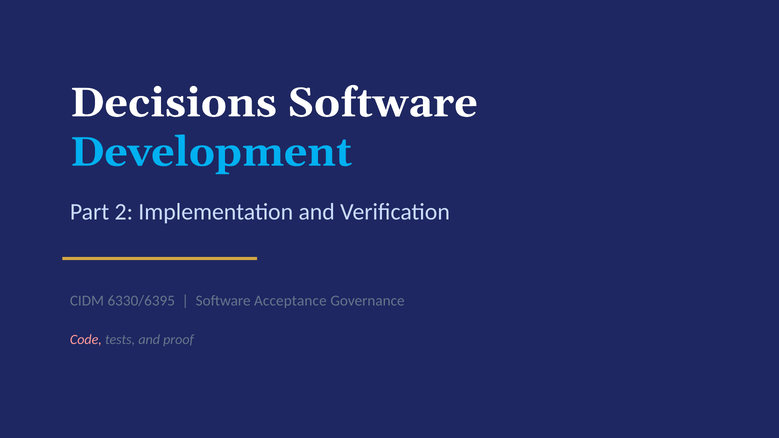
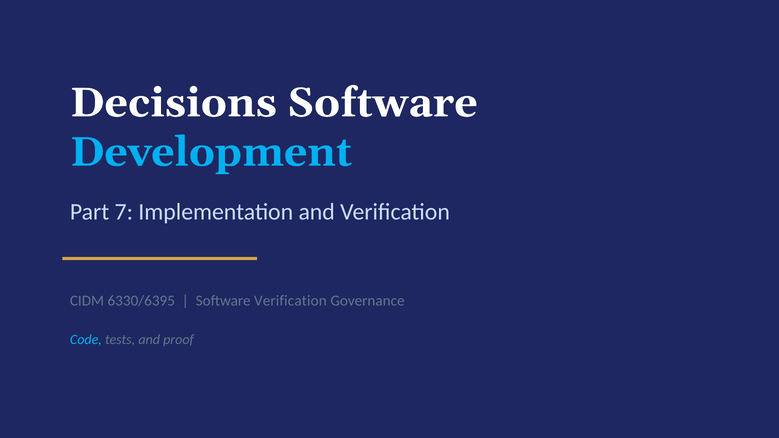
2: 2 -> 7
Software Acceptance: Acceptance -> Verification
Code colour: pink -> light blue
